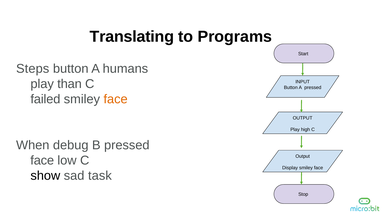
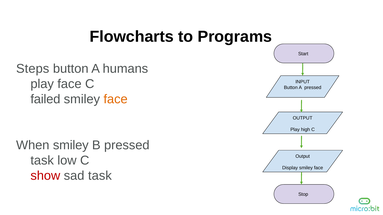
Translating: Translating -> Flowcharts
play than: than -> face
When debug: debug -> smiley
face at (42, 161): face -> task
show colour: black -> red
